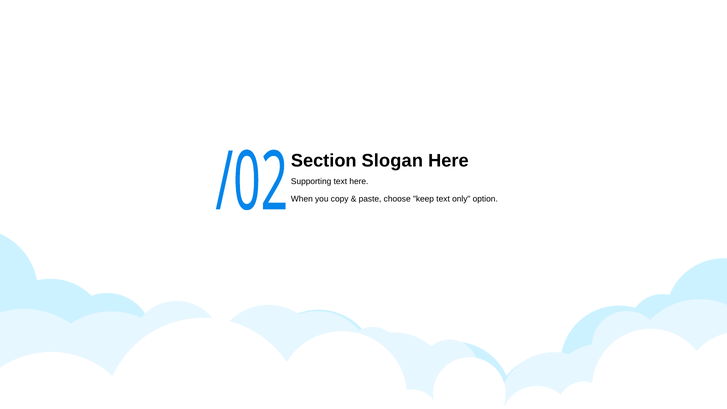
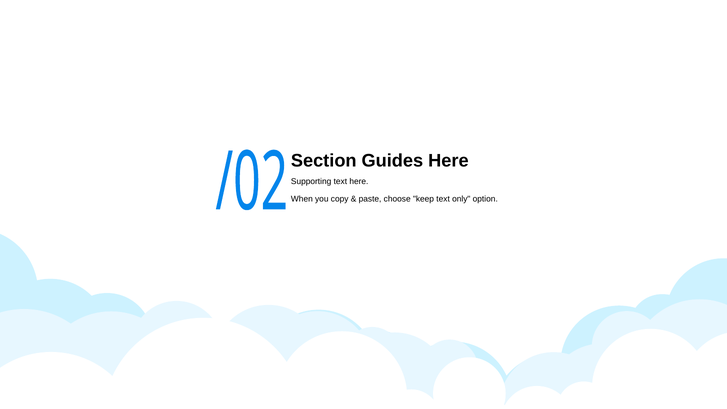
Slogan: Slogan -> Guides
